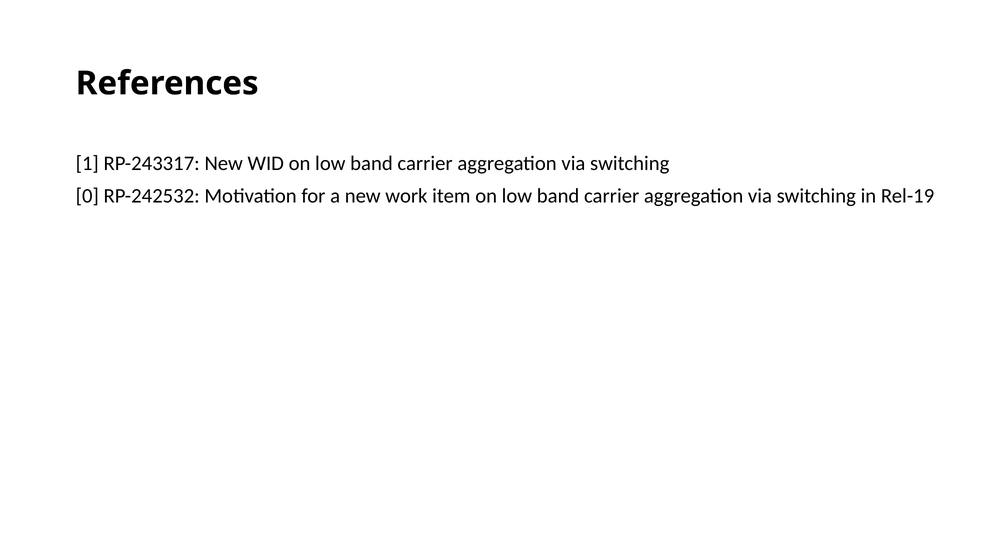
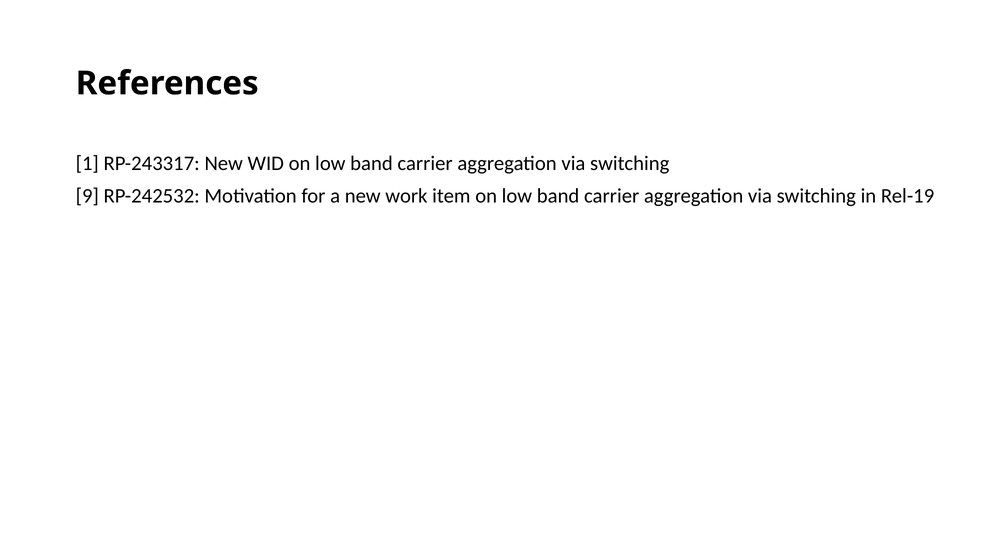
0: 0 -> 9
